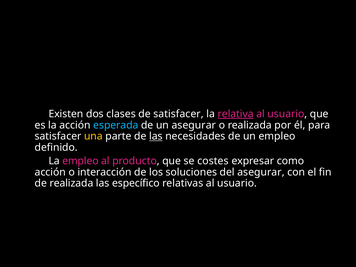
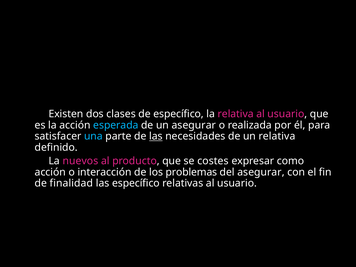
de satisfacer: satisfacer -> específico
relativa at (236, 114) underline: present -> none
una colour: yellow -> light blue
un empleo: empleo -> relativa
La empleo: empleo -> nuevos
soluciones: soluciones -> problemas
de realizada: realizada -> finalidad
